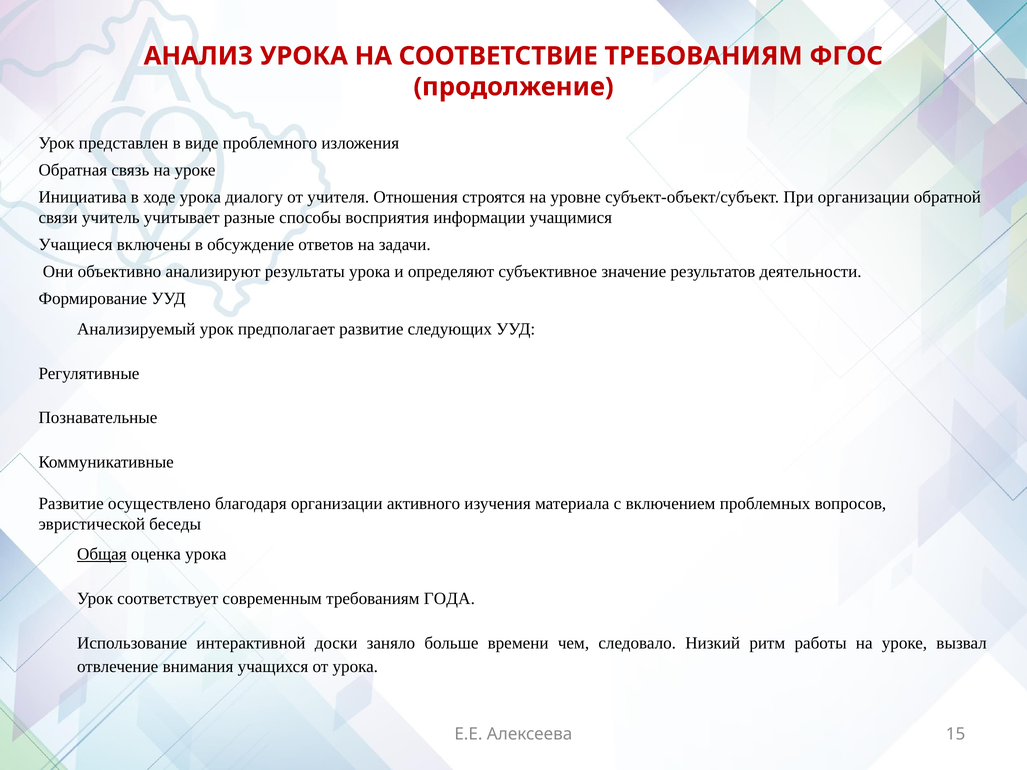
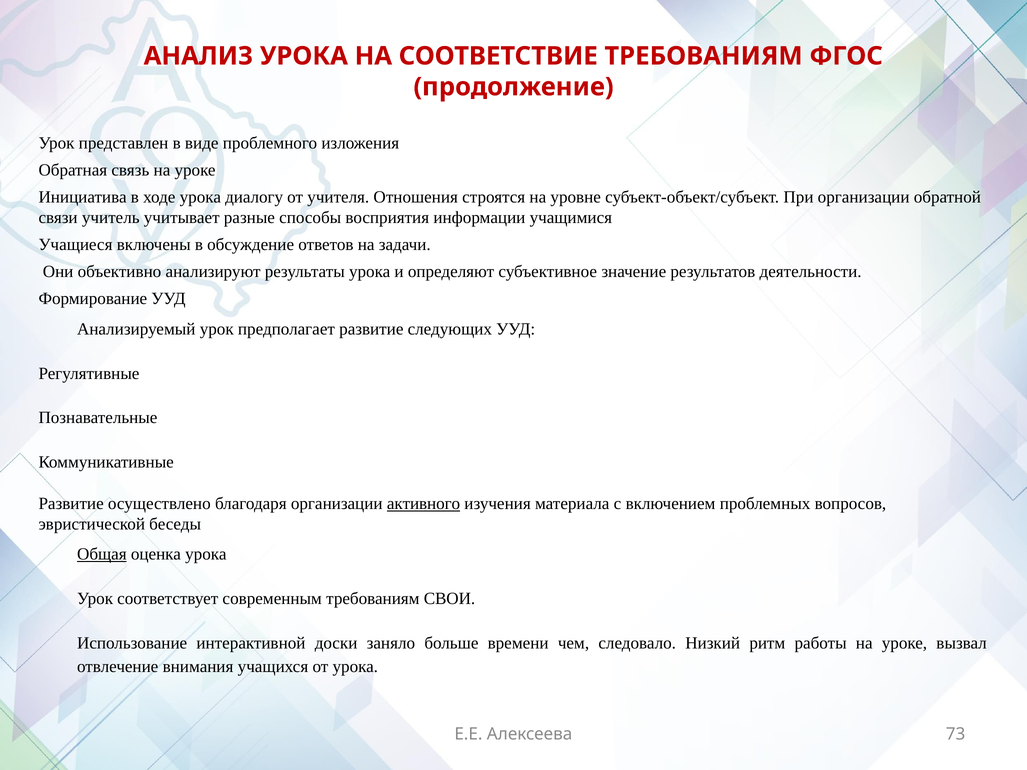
активного underline: none -> present
ГОДА: ГОДА -> СВОИ
15: 15 -> 73
